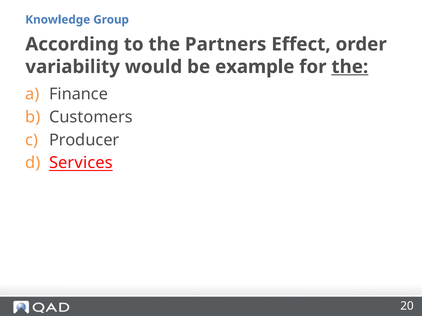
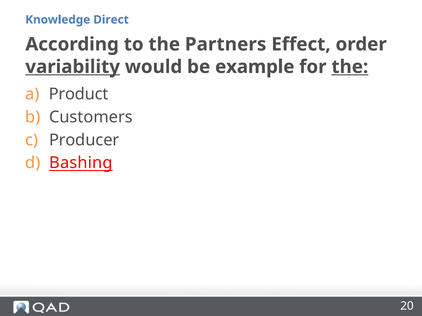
Group: Group -> Direct
variability underline: none -> present
Finance: Finance -> Product
Services: Services -> Bashing
